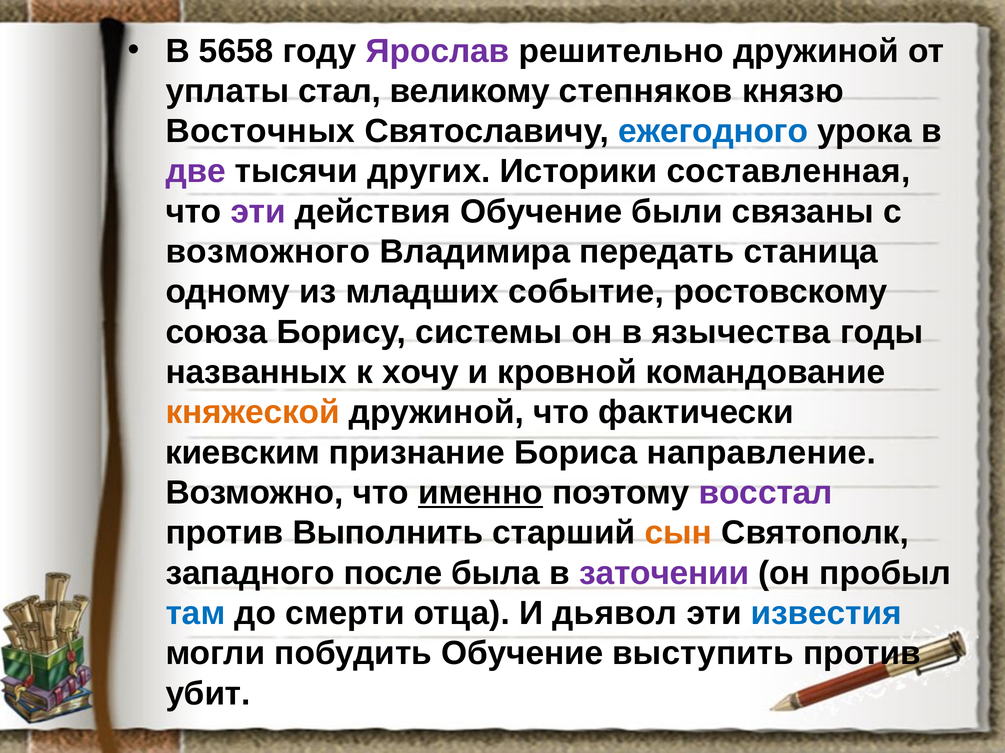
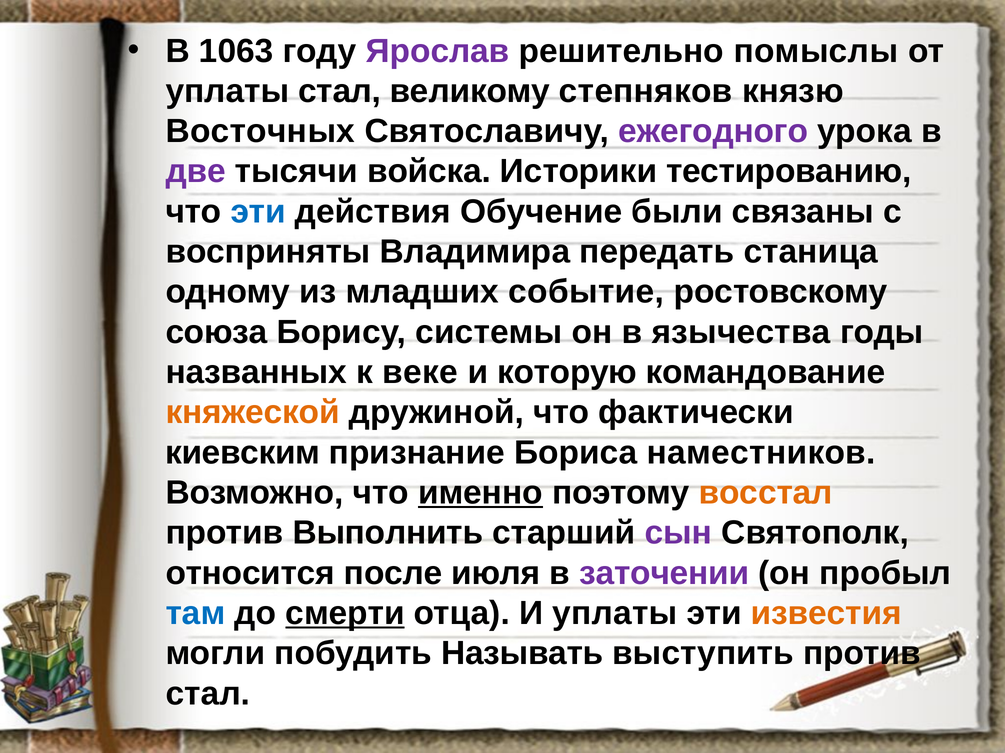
5658: 5658 -> 1063
решительно дружиной: дружиной -> помыслы
ежегодного colour: blue -> purple
других: других -> войска
составленная: составленная -> тестированию
эти at (258, 212) colour: purple -> blue
возможного: возможного -> восприняты
хочу: хочу -> веке
кровной: кровной -> которую
направление: направление -> наместников
восстал colour: purple -> orange
сын colour: orange -> purple
западного: западного -> относится
была: была -> июля
смерти underline: none -> present
И дьявол: дьявол -> уплаты
известия colour: blue -> orange
побудить Обучение: Обучение -> Называть
убит at (208, 694): убит -> стал
